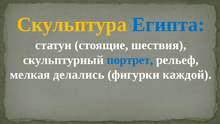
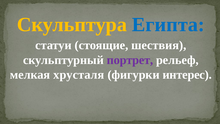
портрет colour: blue -> purple
делались: делались -> хрусталя
каждой: каждой -> интерес
